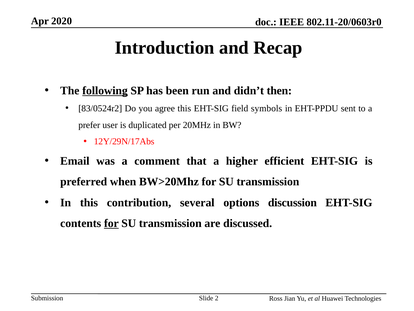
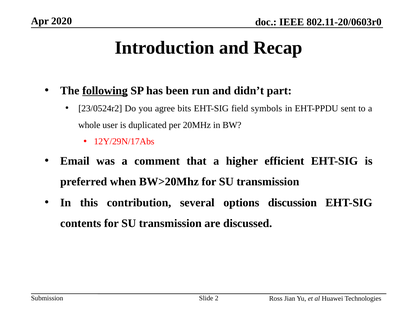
then: then -> part
83/0524r2: 83/0524r2 -> 23/0524r2
agree this: this -> bits
prefer: prefer -> whole
for at (111, 223) underline: present -> none
